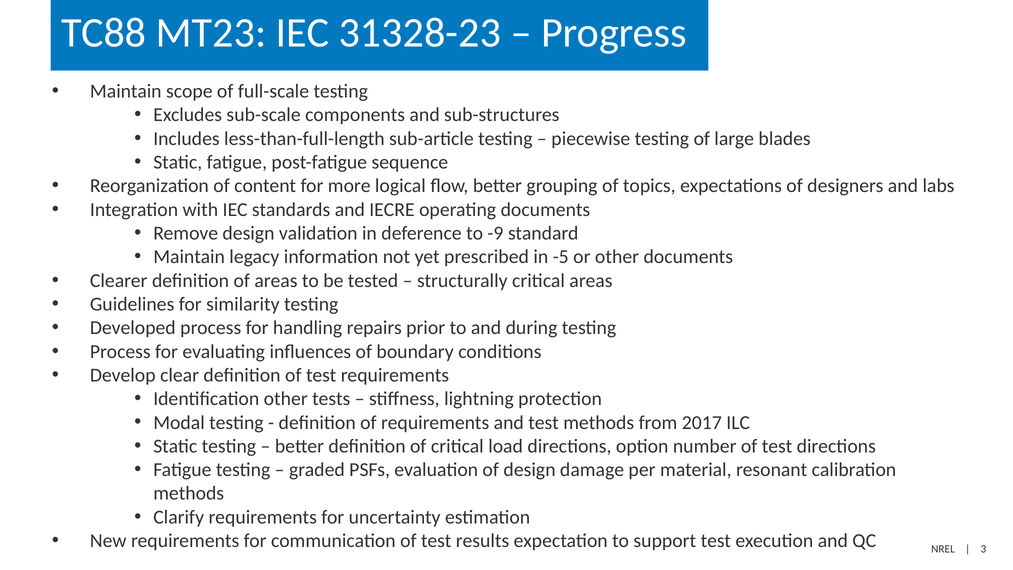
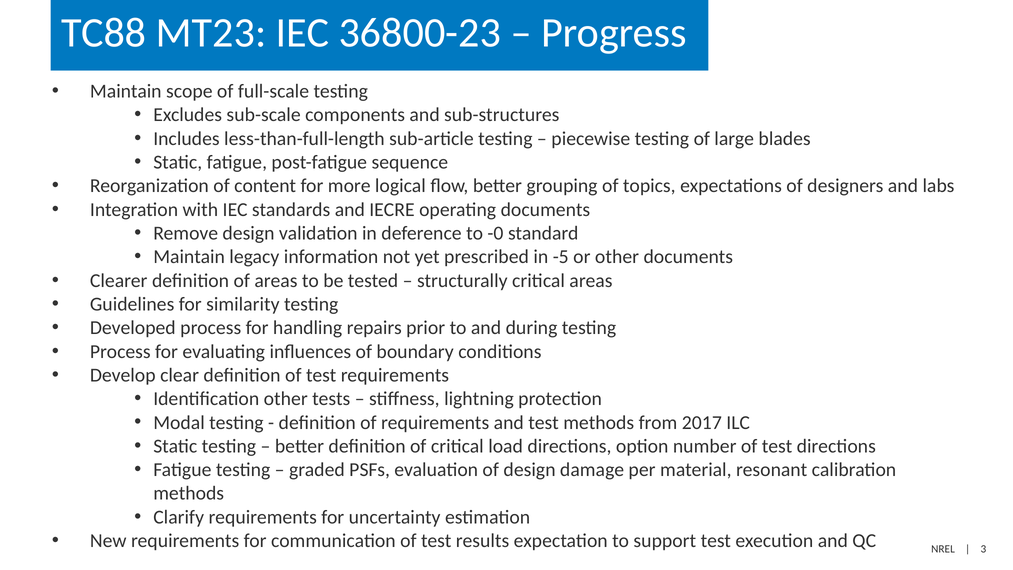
31328-23: 31328-23 -> 36800-23
-9: -9 -> -0
